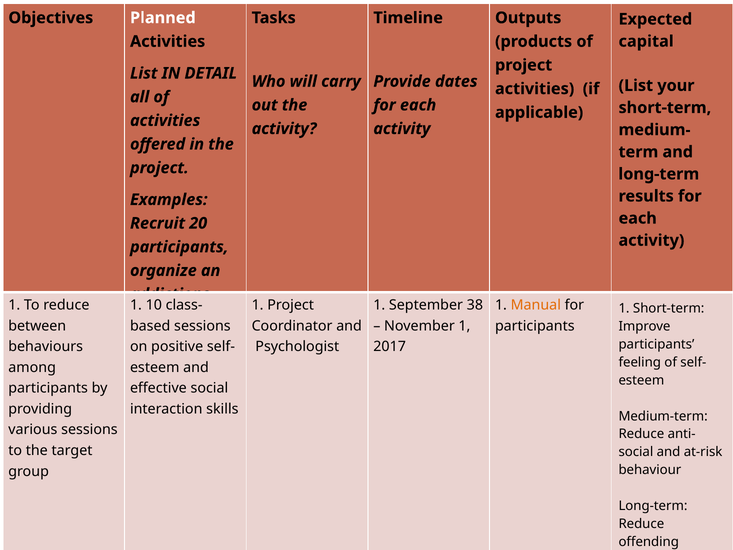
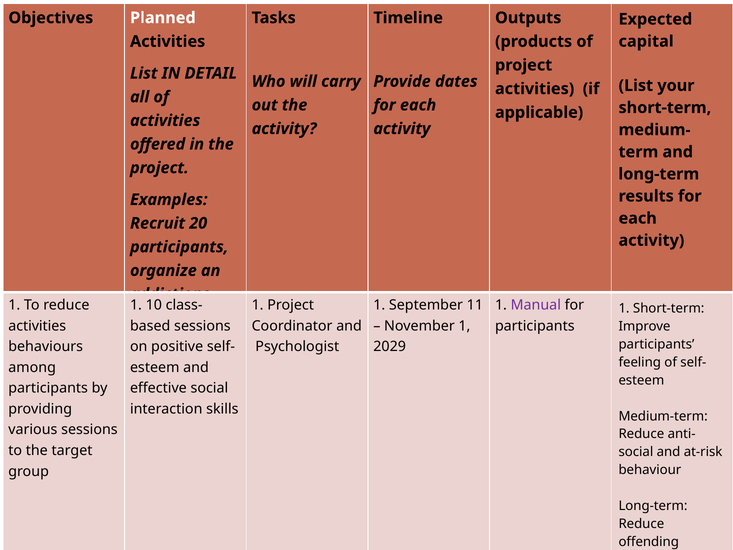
38: 38 -> 11
Manual colour: orange -> purple
between at (37, 326): between -> activities
2017: 2017 -> 2029
